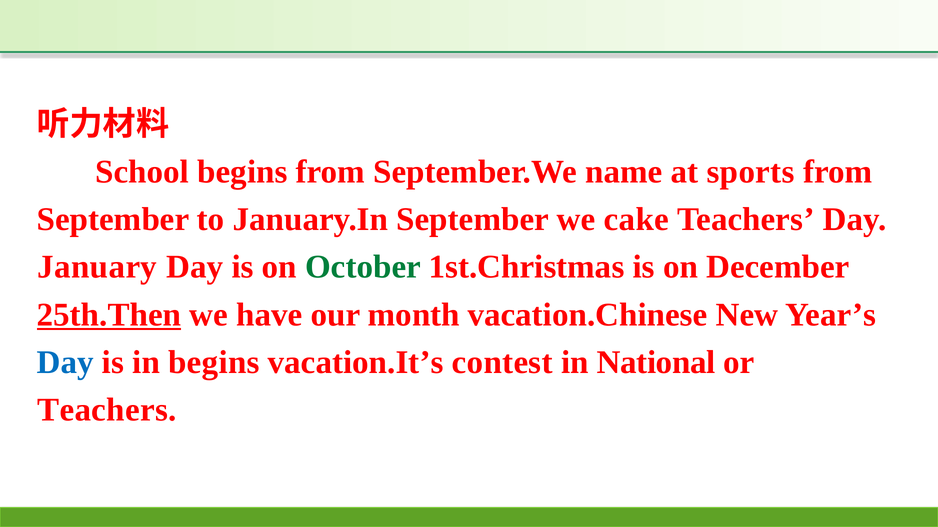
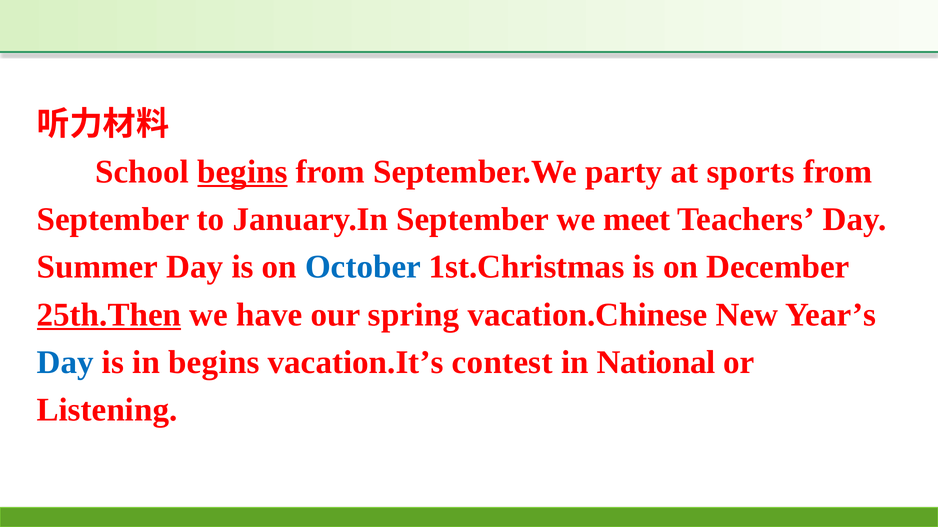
begins at (242, 172) underline: none -> present
name: name -> party
cake: cake -> meet
January: January -> Summer
October colour: green -> blue
month: month -> spring
Teachers at (107, 410): Teachers -> Listening
